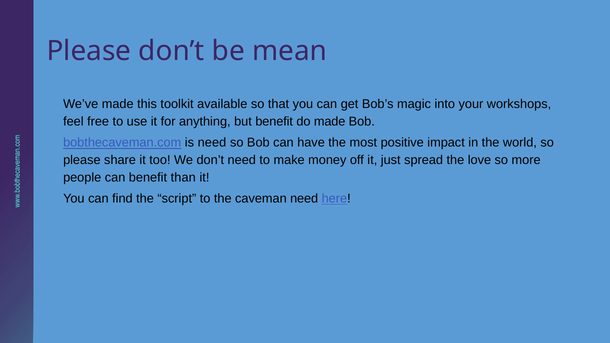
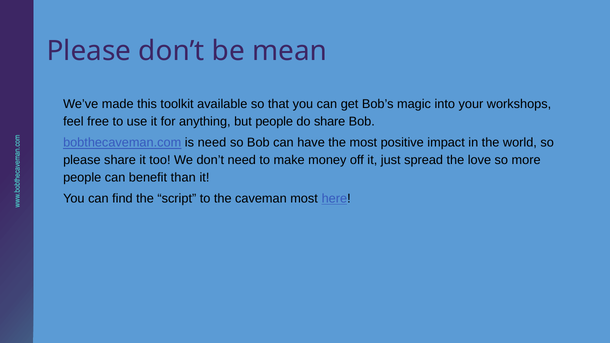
but benefit: benefit -> people
do made: made -> share
caveman need: need -> most
